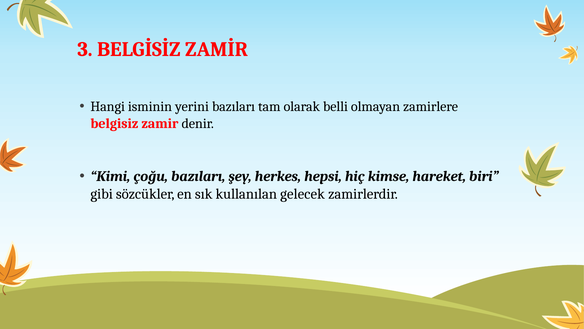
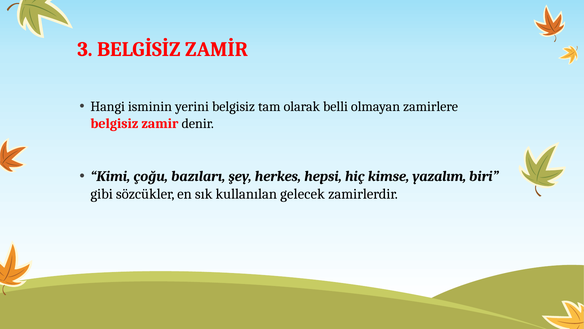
yerini bazıları: bazıları -> belgisiz
hareket: hareket -> yazalım
